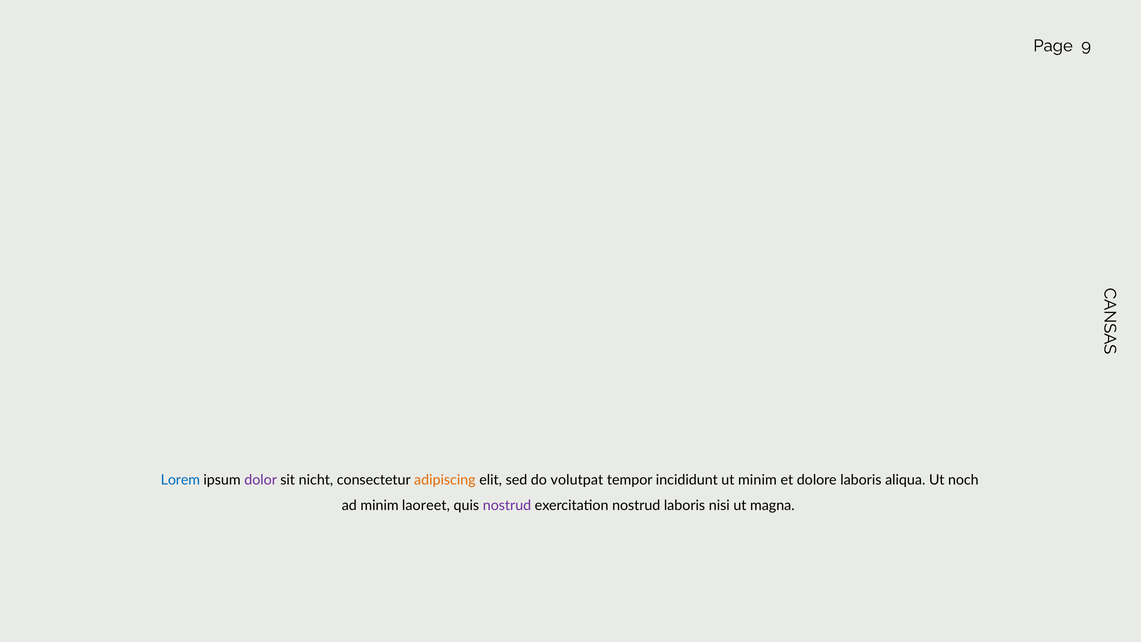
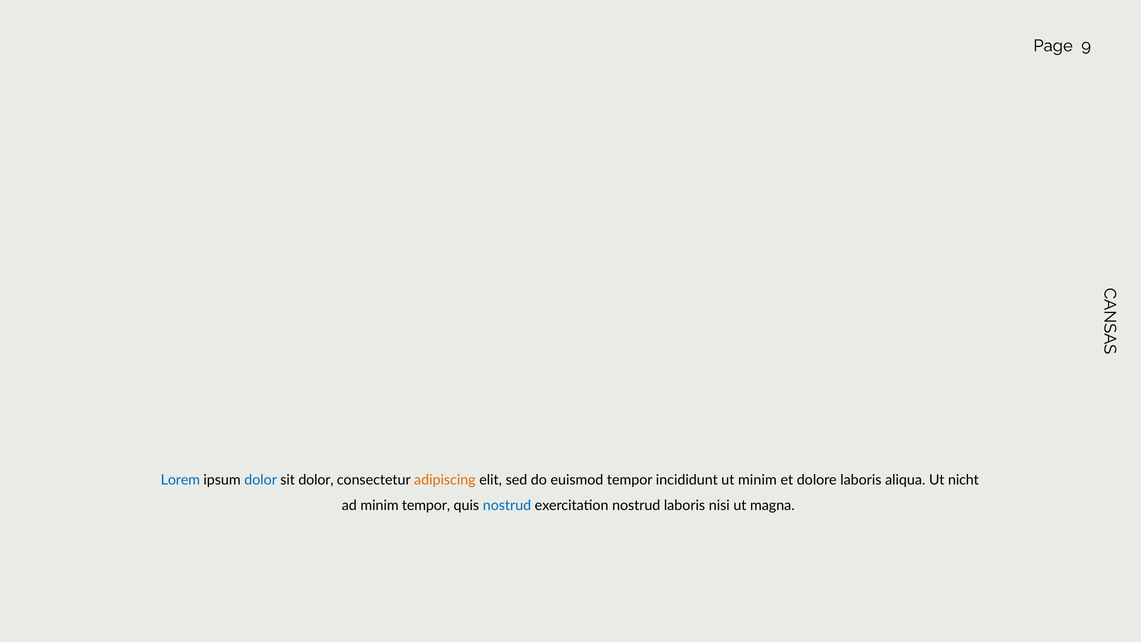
dolor at (261, 480) colour: purple -> blue
sit nicht: nicht -> dolor
volutpat: volutpat -> euismod
noch: noch -> nicht
minim laoreet: laoreet -> tempor
nostrud at (507, 506) colour: purple -> blue
